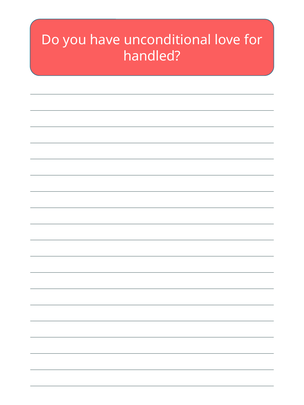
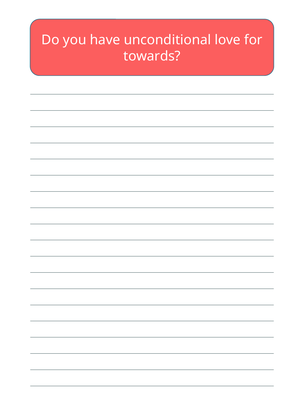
handled: handled -> towards
